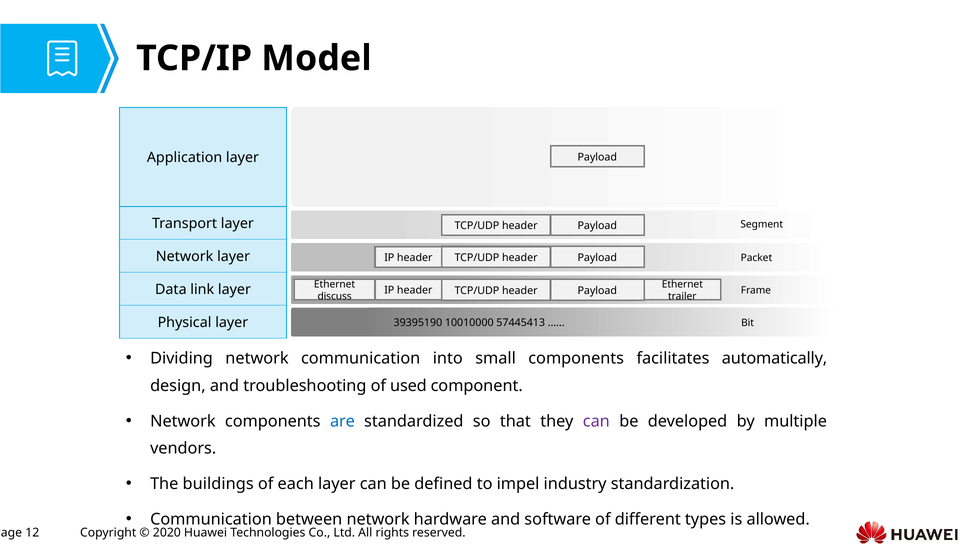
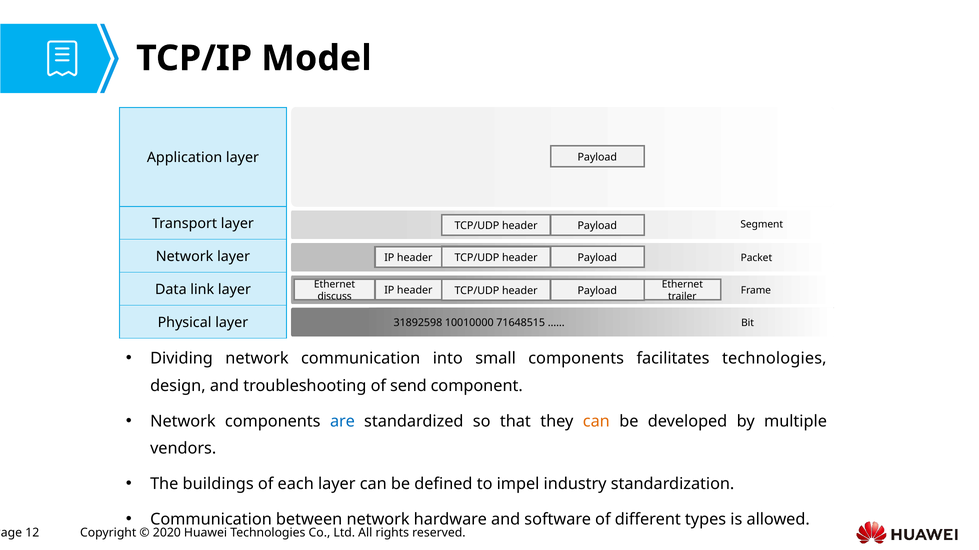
39395190: 39395190 -> 31892598
57445413: 57445413 -> 71648515
facilitates automatically: automatically -> technologies
used: used -> send
can at (596, 422) colour: purple -> orange
